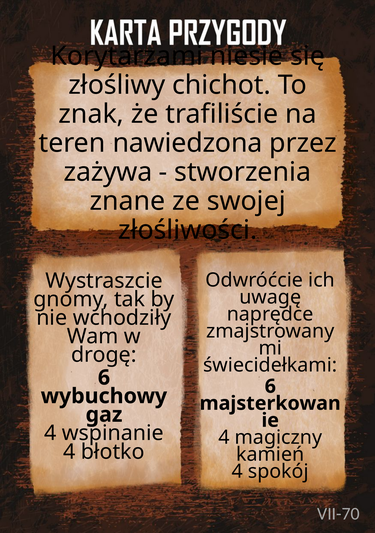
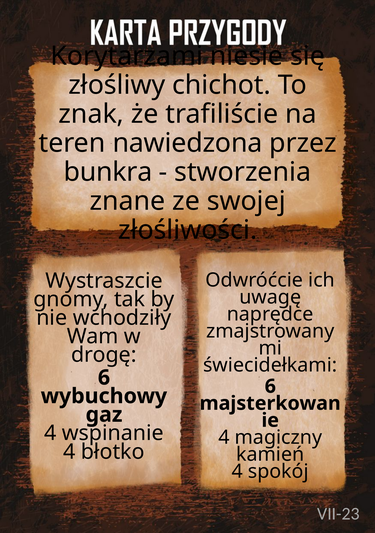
zażywa: zażywa -> bunkra
VII-70: VII-70 -> VII-23
